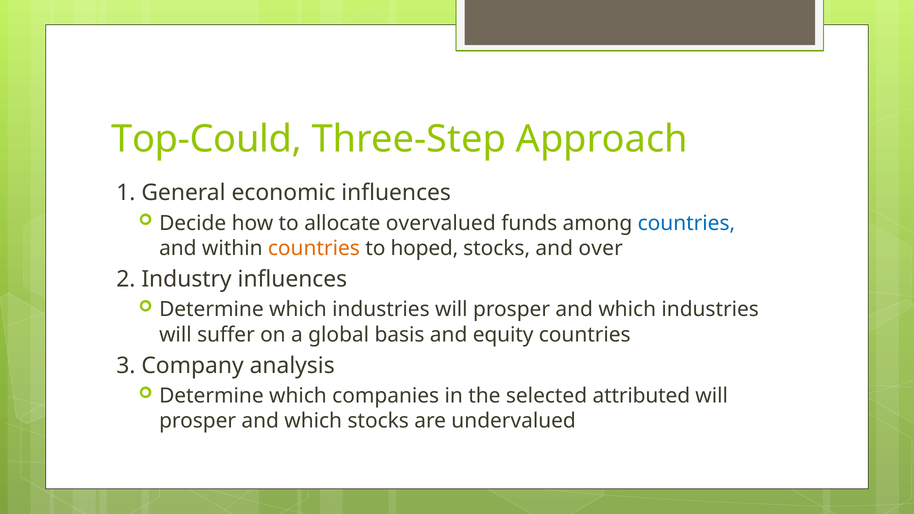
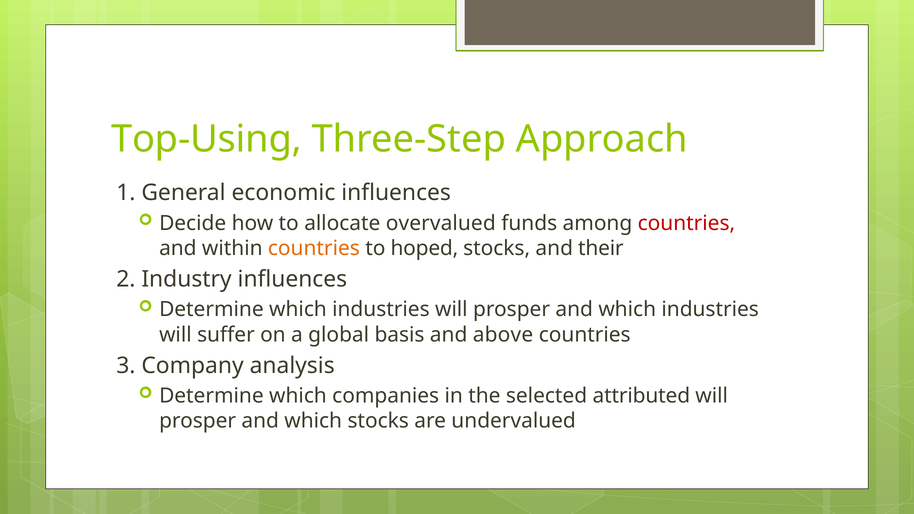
Top-Could: Top-Could -> Top-Using
countries at (686, 223) colour: blue -> red
over: over -> their
equity: equity -> above
